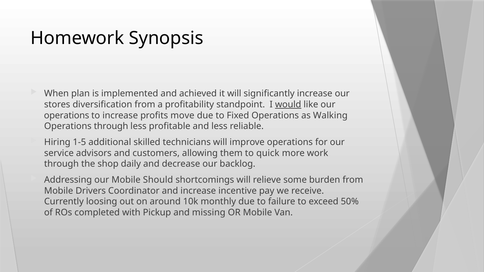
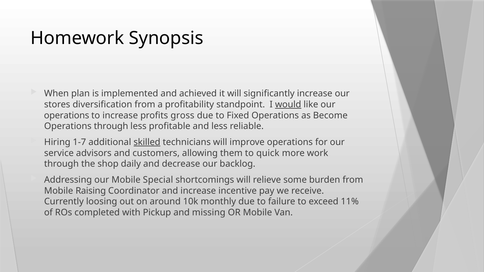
move: move -> gross
Walking: Walking -> Become
1-5: 1-5 -> 1-7
skilled underline: none -> present
Should: Should -> Special
Drivers: Drivers -> Raising
50%: 50% -> 11%
